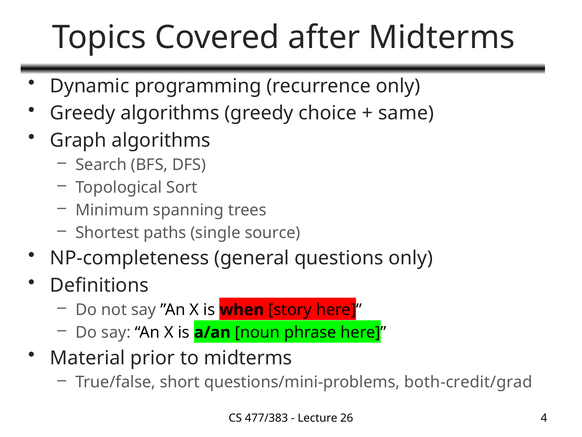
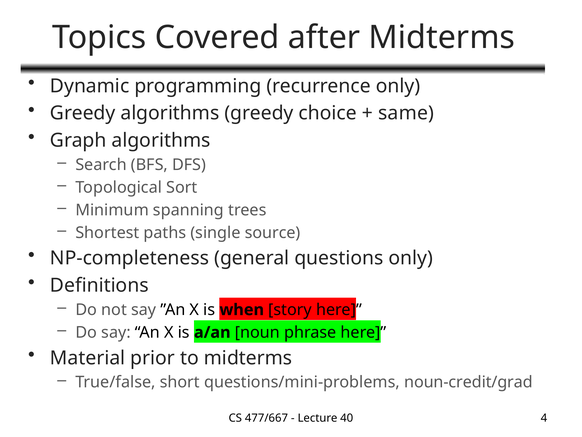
both-credit/grad: both-credit/grad -> noun-credit/grad
477/383: 477/383 -> 477/667
26: 26 -> 40
